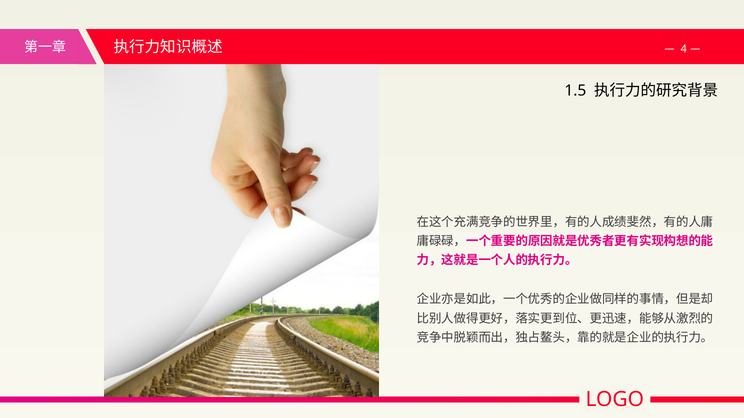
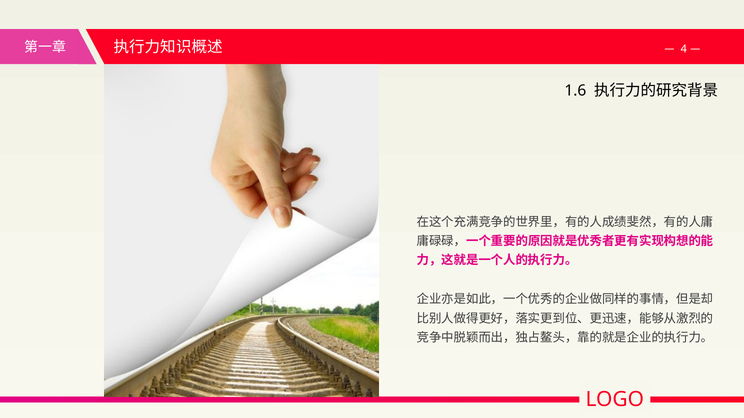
1.5: 1.5 -> 1.6
